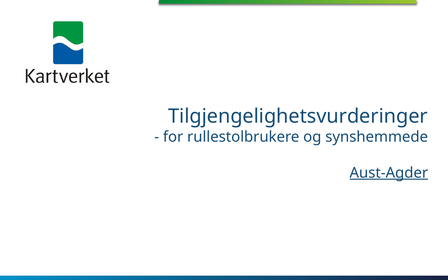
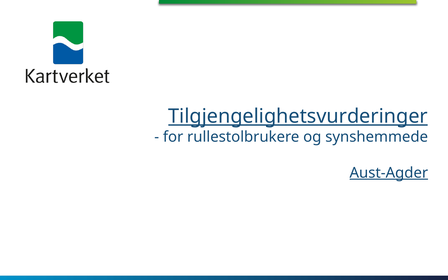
Tilgjengelighetsvurderinger underline: none -> present
